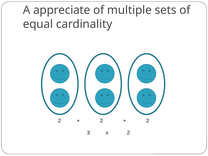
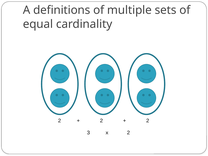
appreciate: appreciate -> definitions
